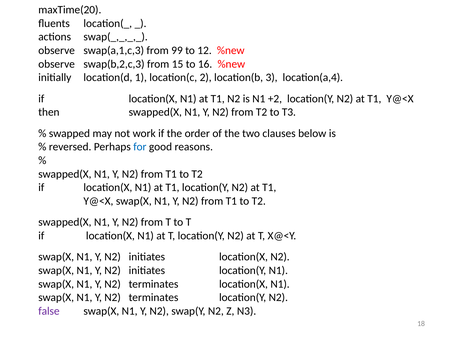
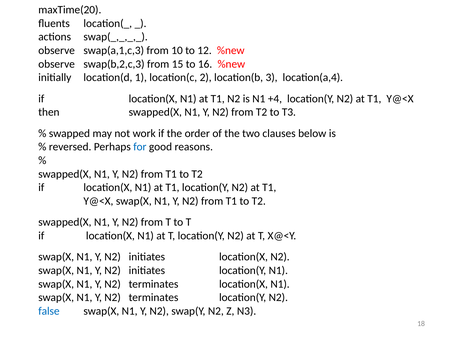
99: 99 -> 10
+2: +2 -> +4
false colour: purple -> blue
